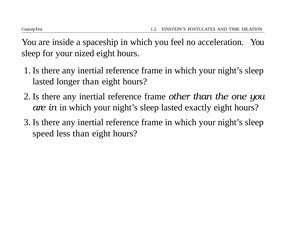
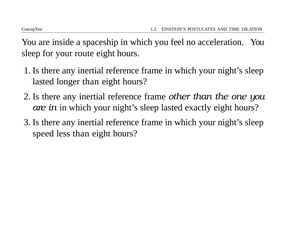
nized: nized -> route
